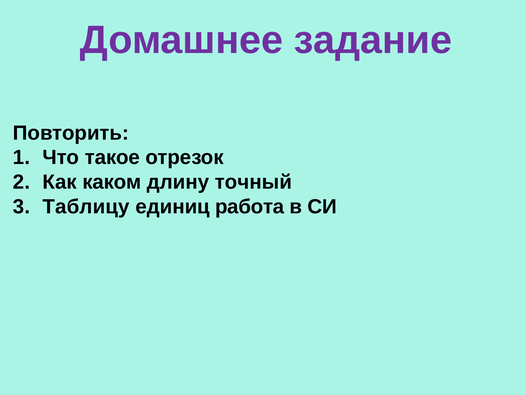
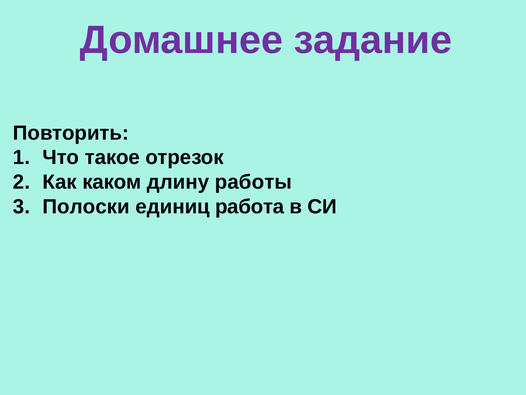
точный: точный -> работы
Таблицу: Таблицу -> Полоски
